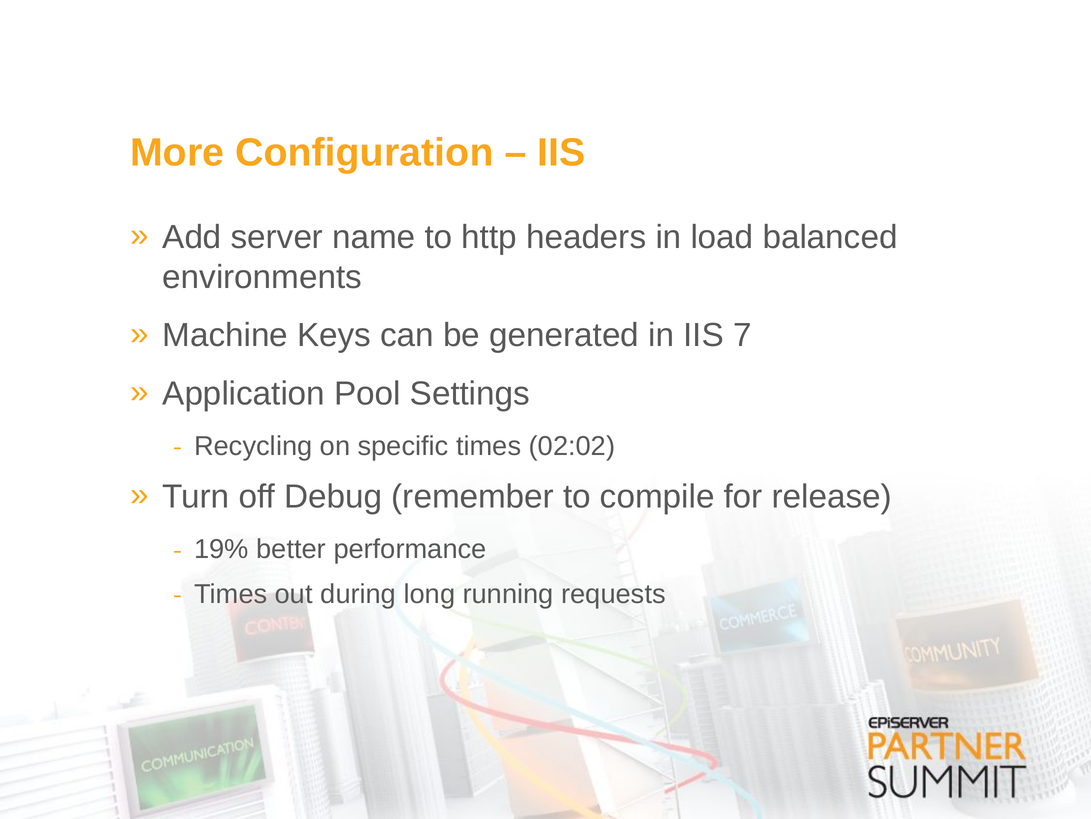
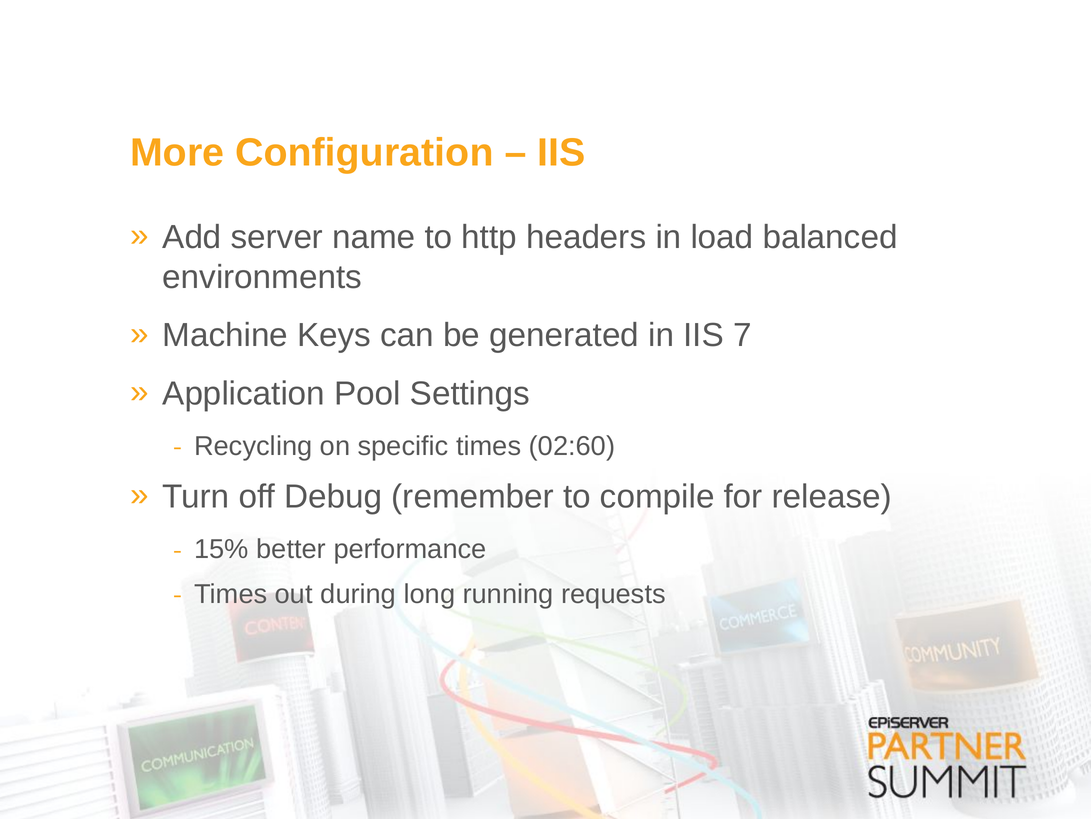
02:02: 02:02 -> 02:60
19%: 19% -> 15%
